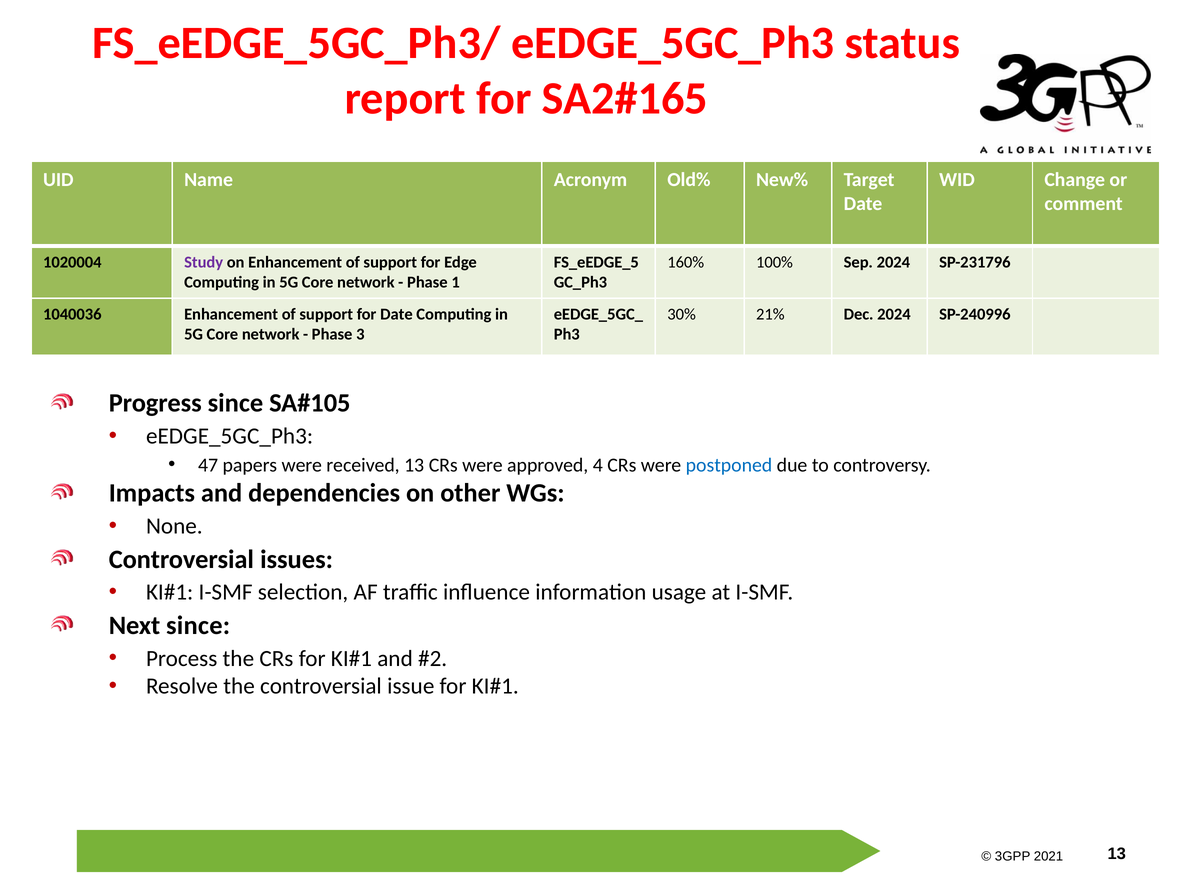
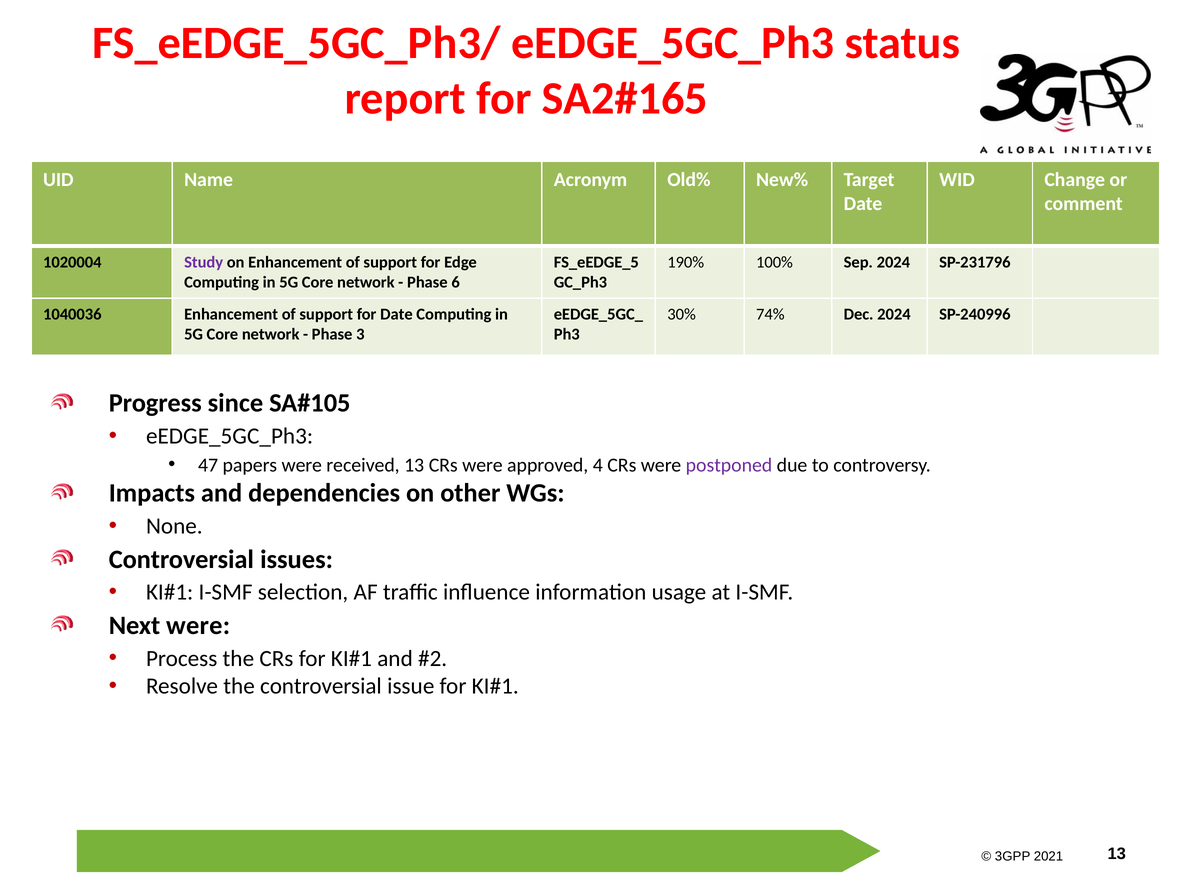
160%: 160% -> 190%
1: 1 -> 6
21%: 21% -> 74%
postponed colour: blue -> purple
Next since: since -> were
